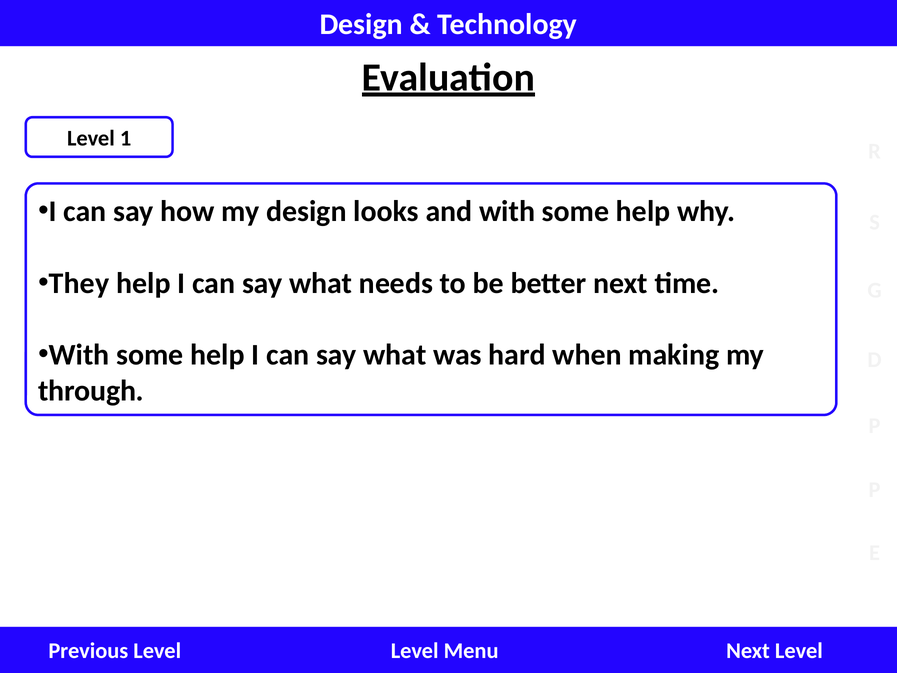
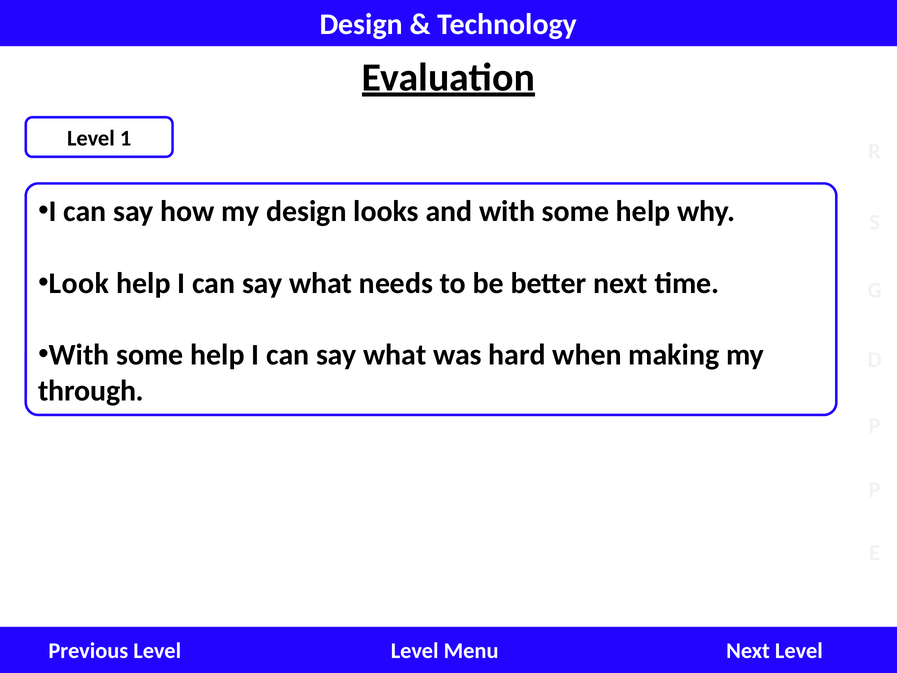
They: They -> Look
